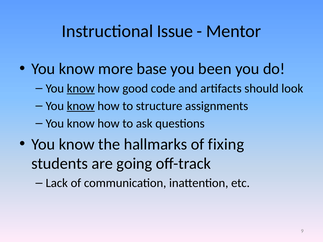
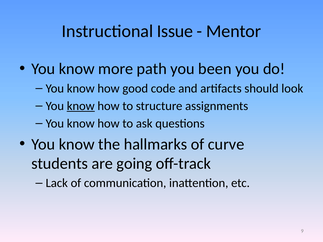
base: base -> path
know at (81, 88) underline: present -> none
fixing: fixing -> curve
